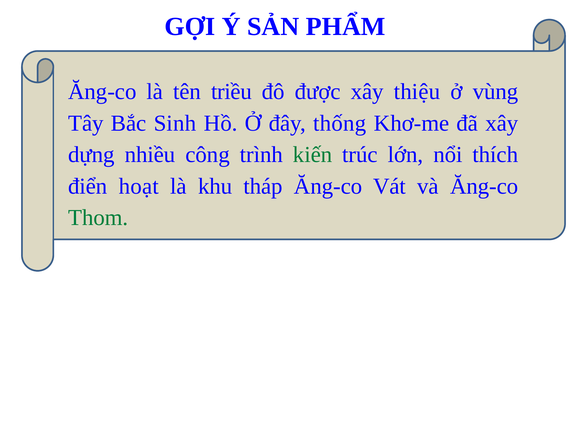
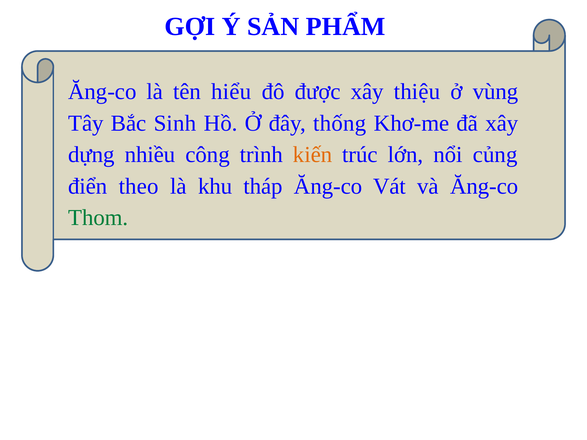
triều: triều -> hiểu
kiến colour: green -> orange
thích: thích -> củng
hoạt: hoạt -> theo
